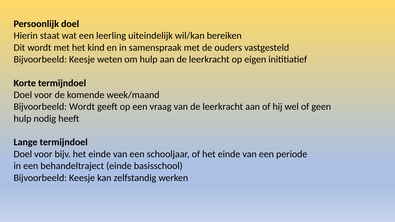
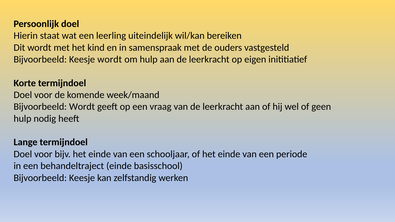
Keesje weten: weten -> wordt
